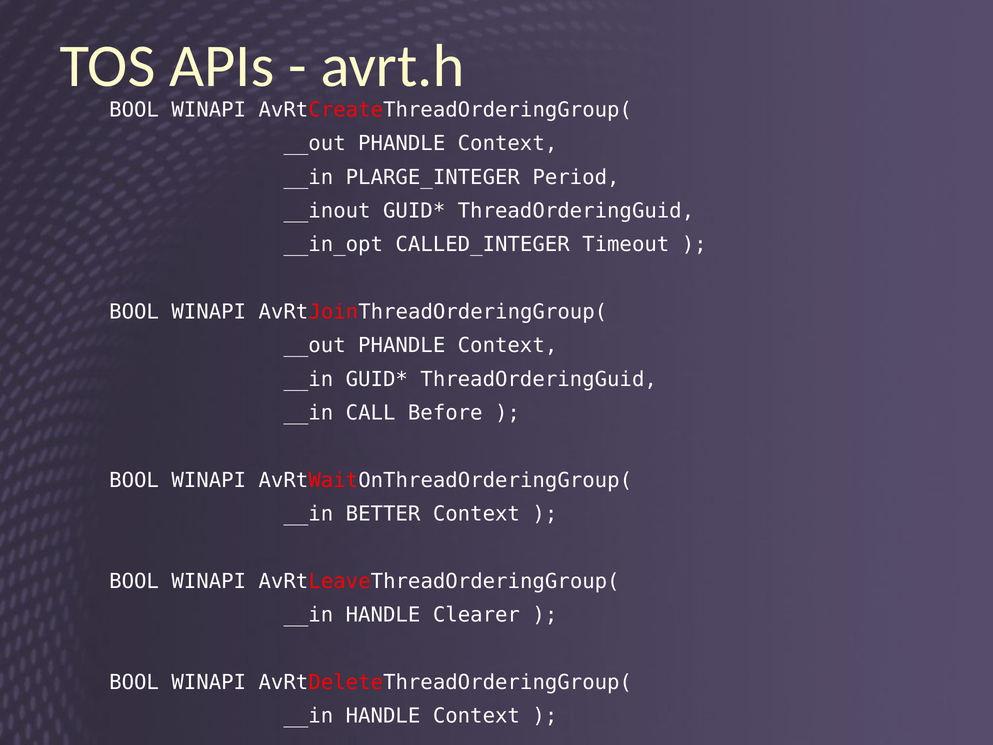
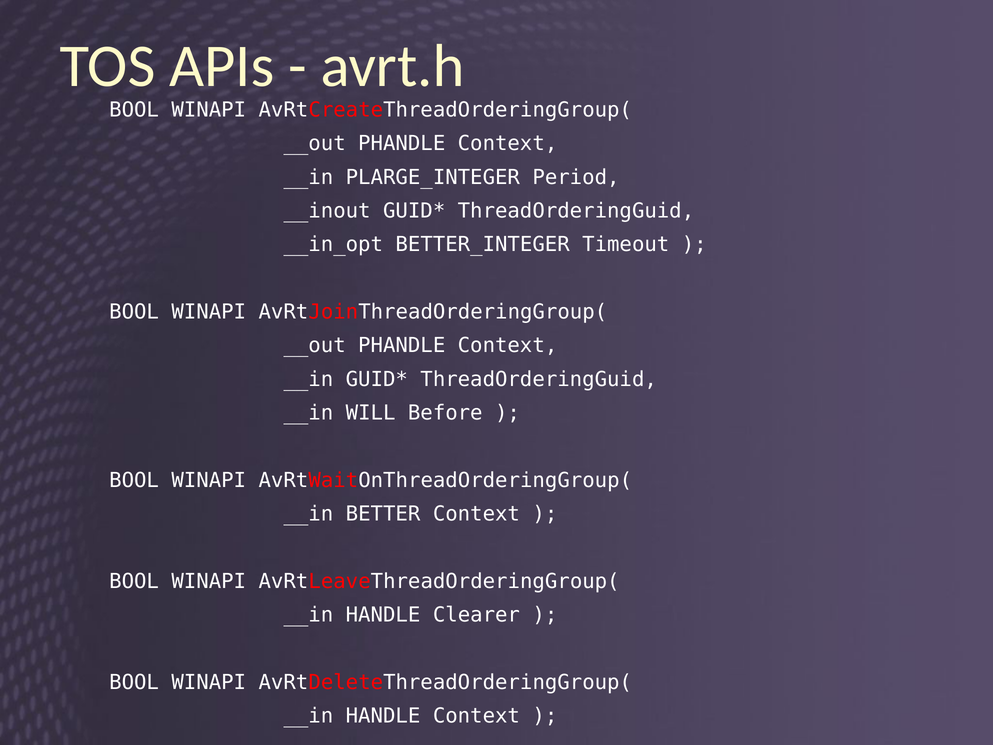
CALLED_INTEGER: CALLED_INTEGER -> BETTER_INTEGER
CALL: CALL -> WILL
